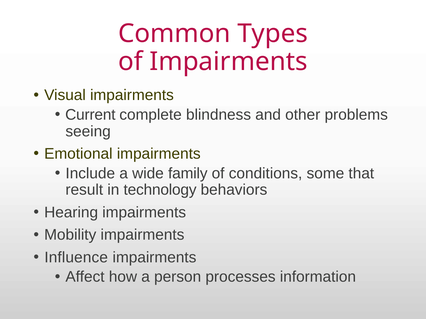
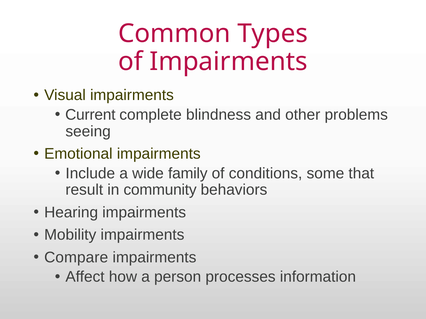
technology: technology -> community
Influence: Influence -> Compare
